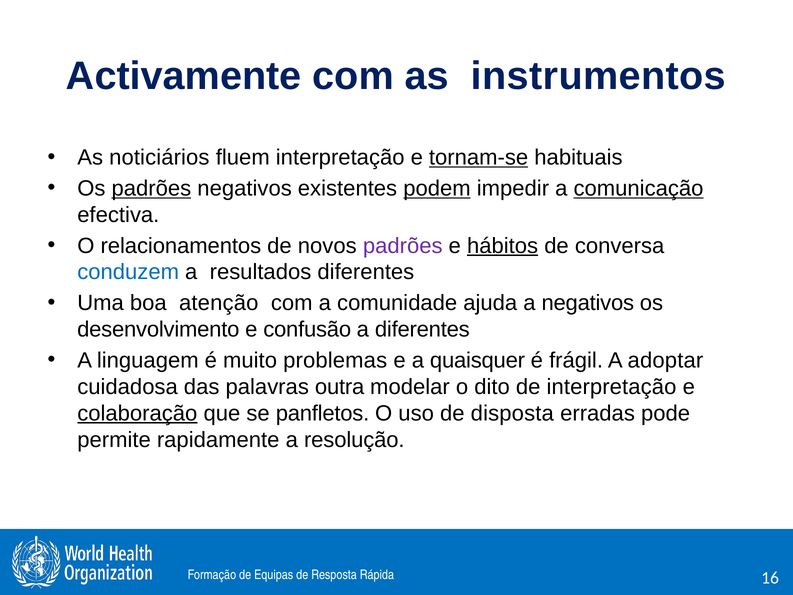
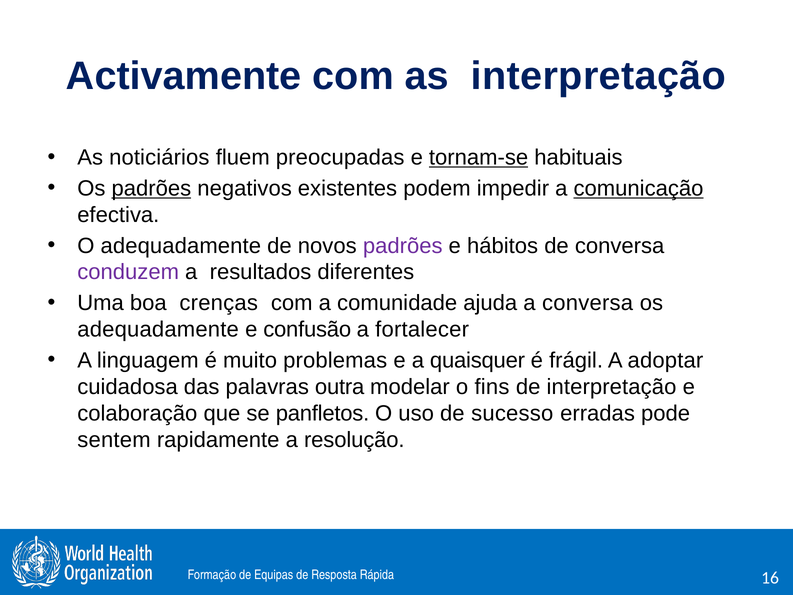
as instrumentos: instrumentos -> interpretação
fluem interpretação: interpretação -> preocupadas
podem underline: present -> none
O relacionamentos: relacionamentos -> adequadamente
hábitos underline: present -> none
conduzem colour: blue -> purple
atenção: atenção -> crenças
a negativos: negativos -> conversa
desenvolvimento at (158, 329): desenvolvimento -> adequadamente
a diferentes: diferentes -> fortalecer
dito: dito -> fins
colaboração underline: present -> none
disposta: disposta -> sucesso
permite: permite -> sentem
